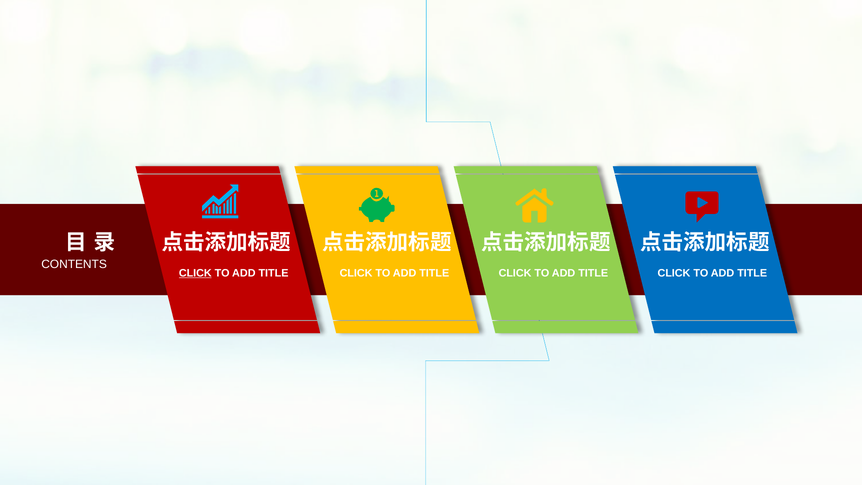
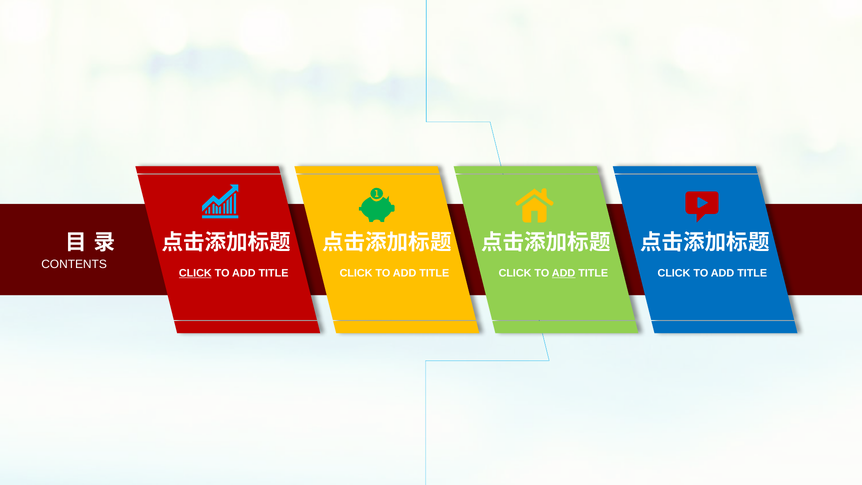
ADD at (564, 273) underline: none -> present
